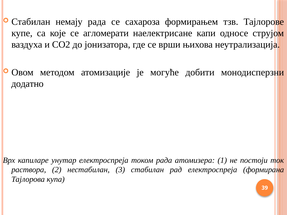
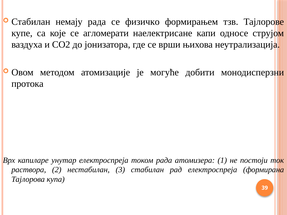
сахароза: сахароза -> физичко
додатно: додатно -> протока
